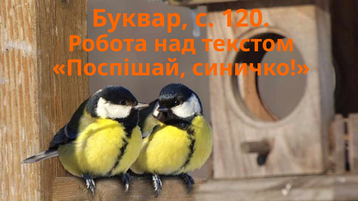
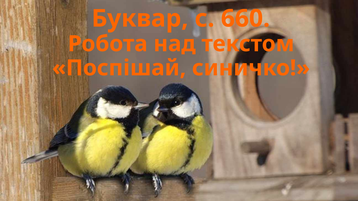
120: 120 -> 660
